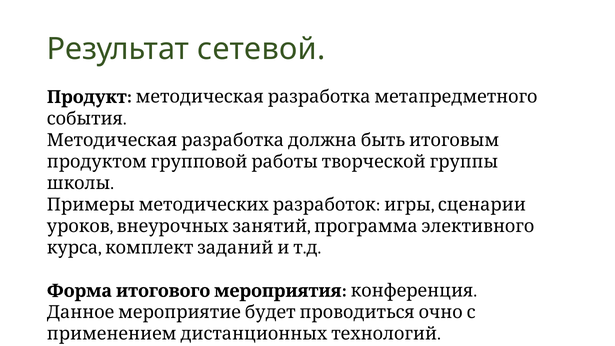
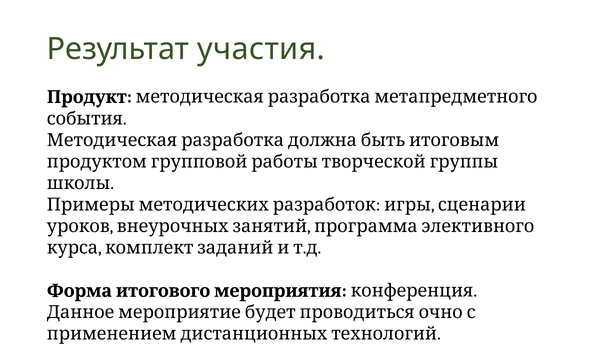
сетевой: сетевой -> участия
